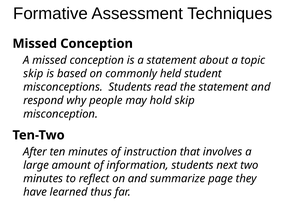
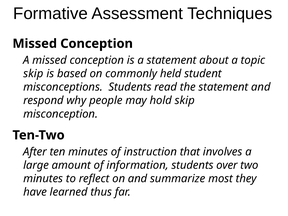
next: next -> over
page: page -> most
